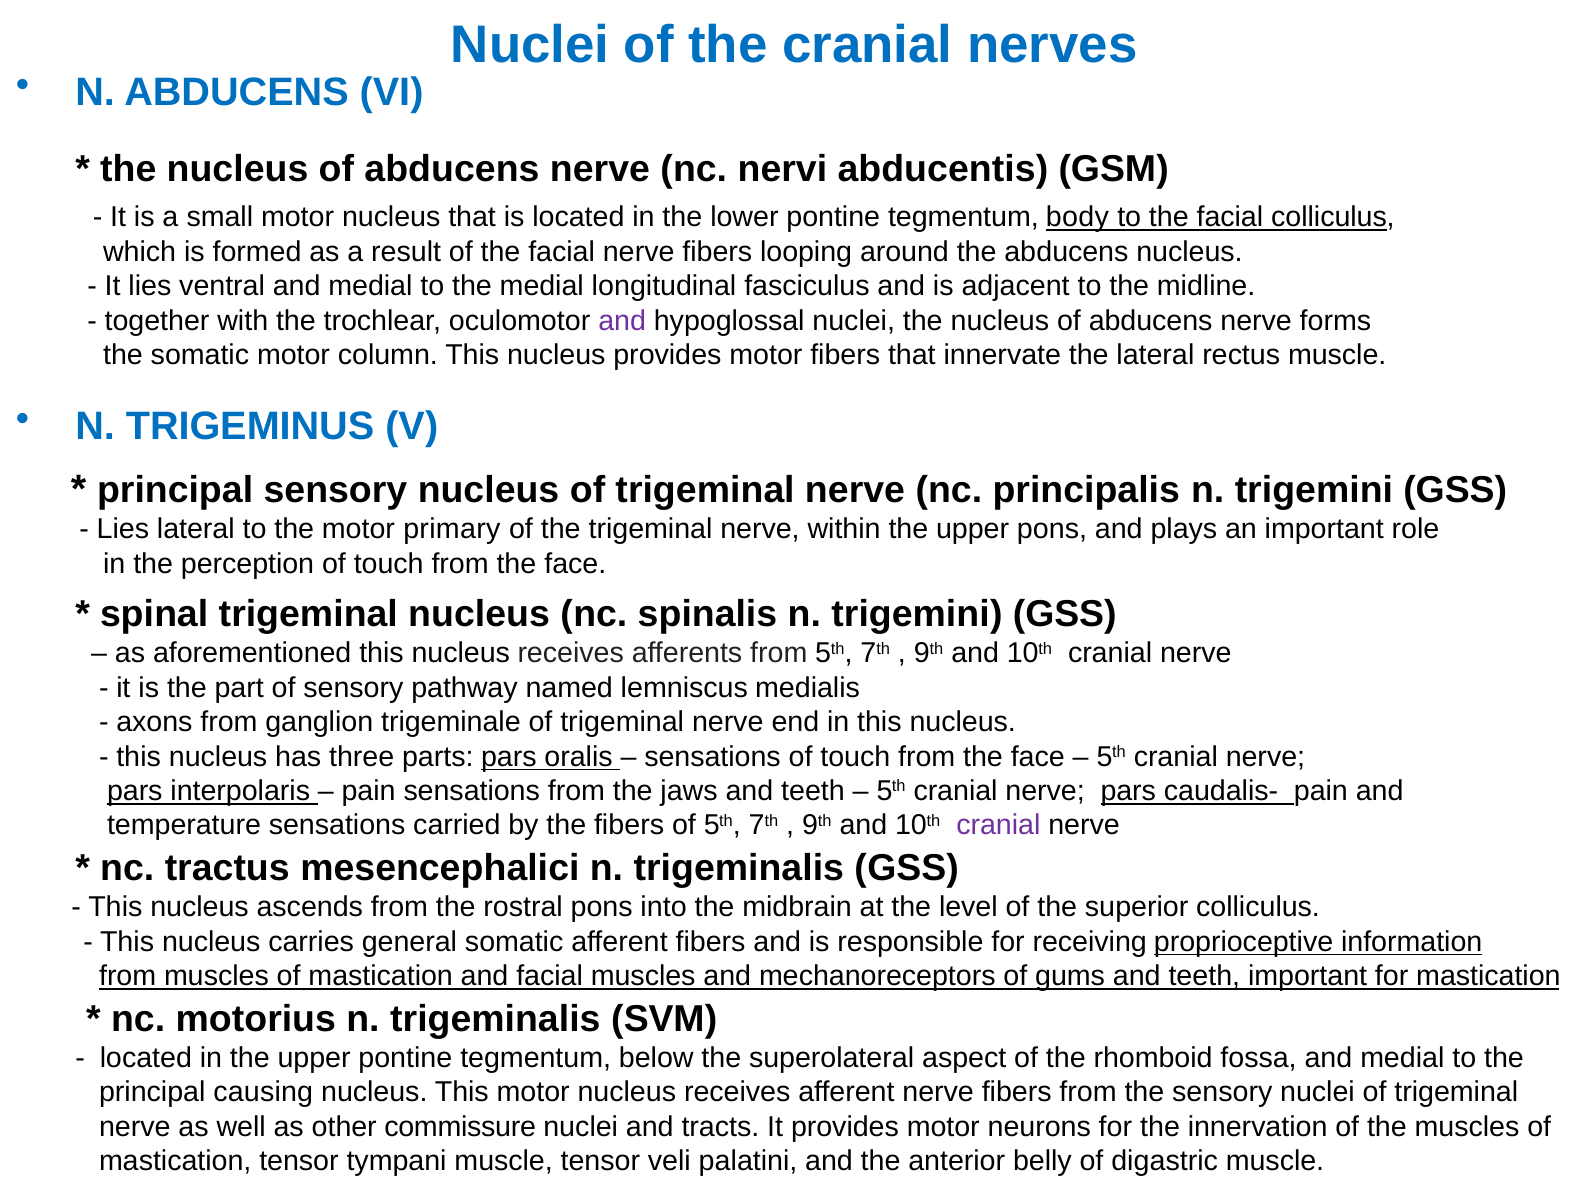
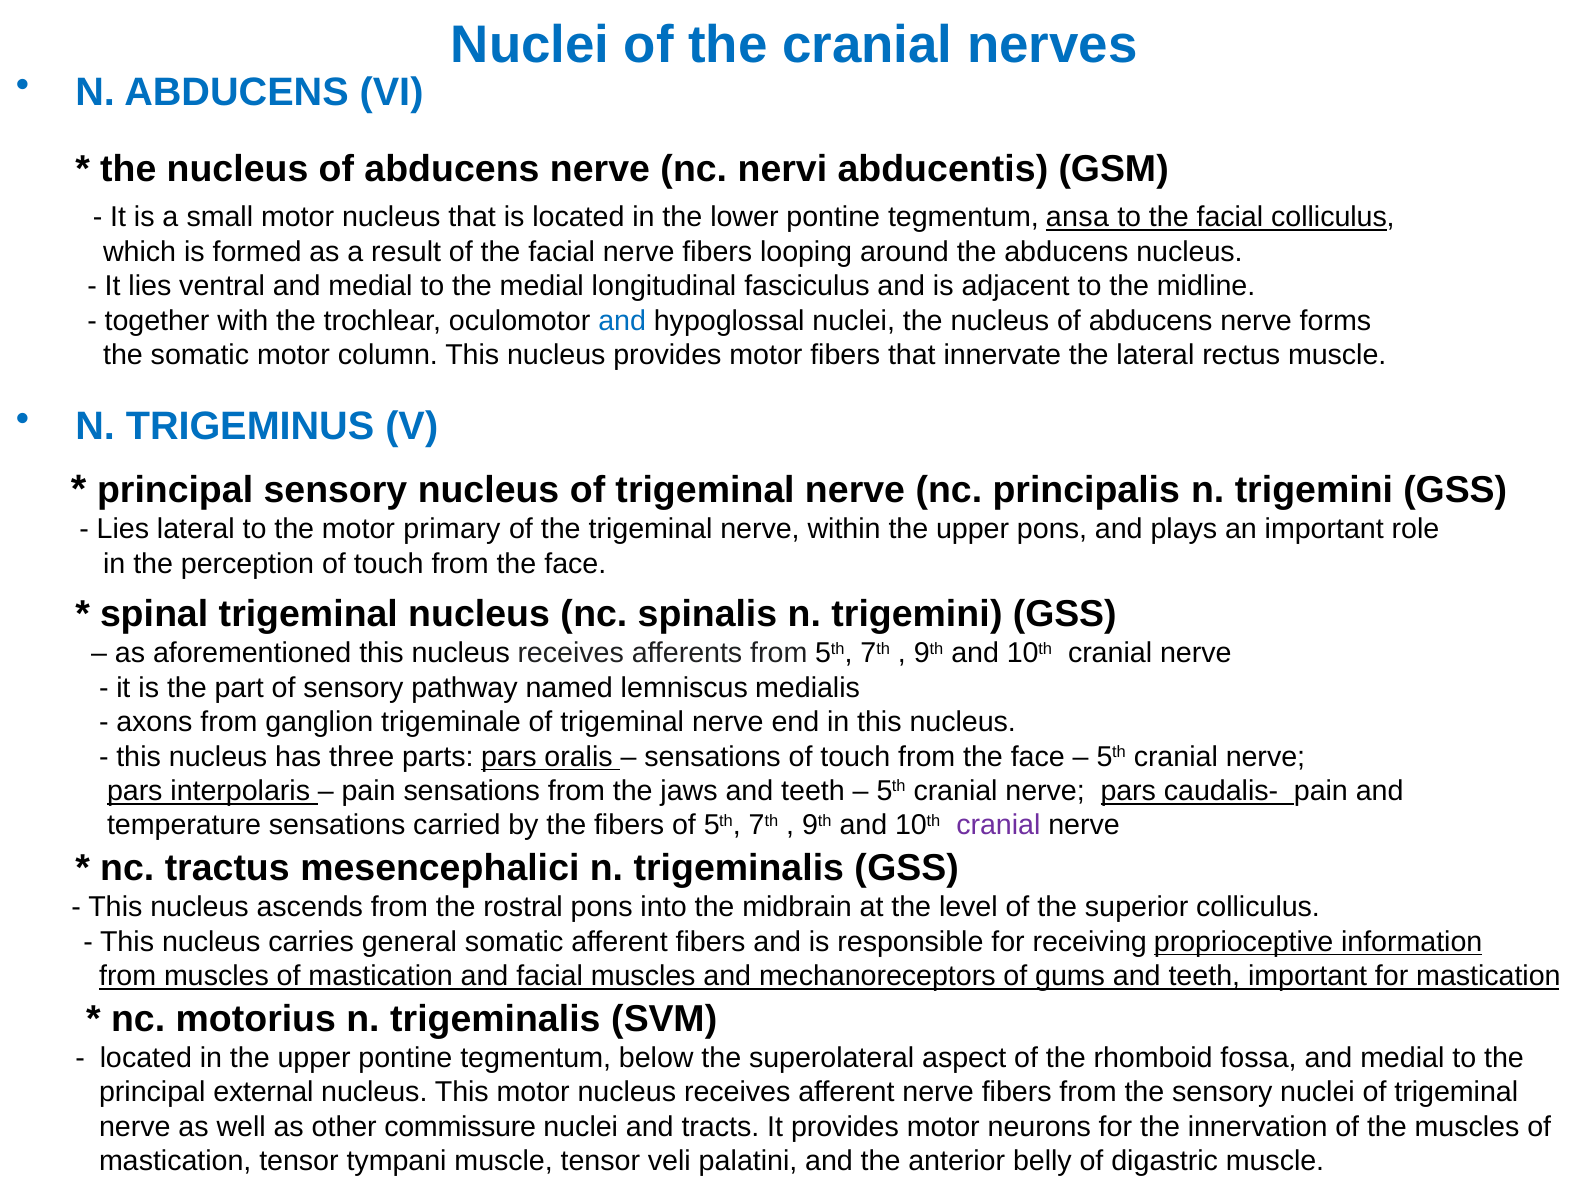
body: body -> ansa
and at (622, 321) colour: purple -> blue
causing: causing -> external
